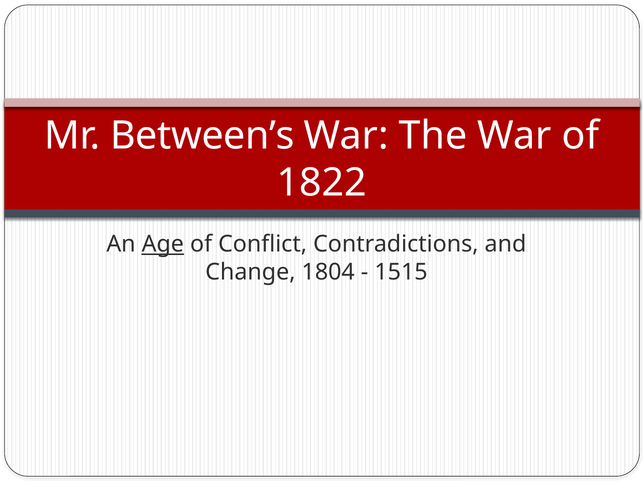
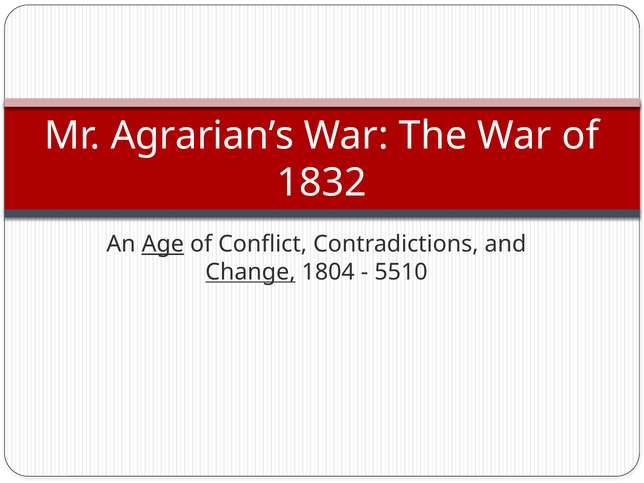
Between’s: Between’s -> Agrarian’s
1822: 1822 -> 1832
Change underline: none -> present
1515: 1515 -> 5510
